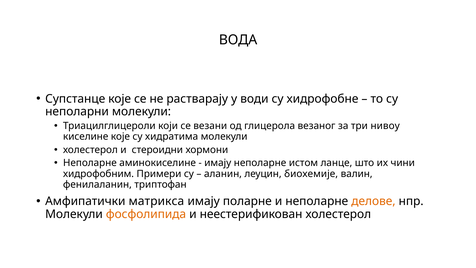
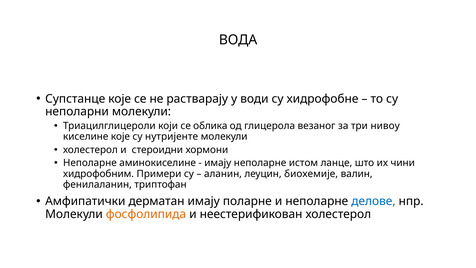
везани: везани -> облика
хидратима: хидратима -> нутријенте
матрикса: матрикса -> дерматан
делове colour: orange -> blue
